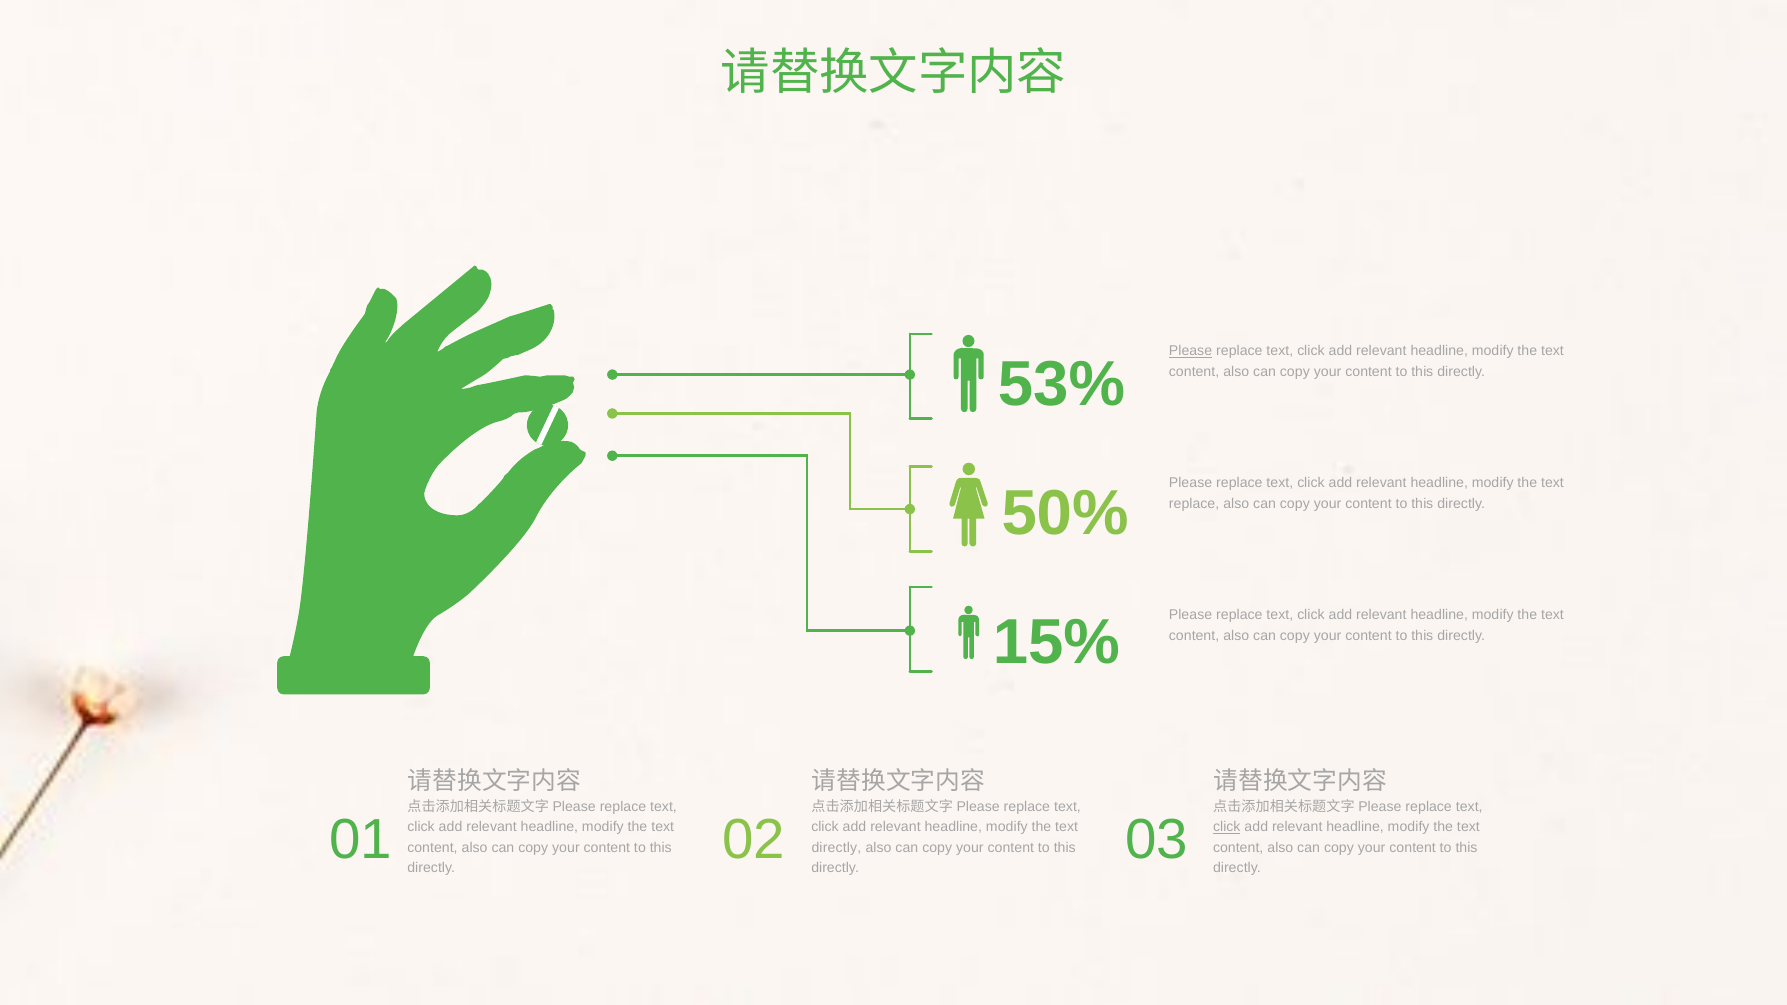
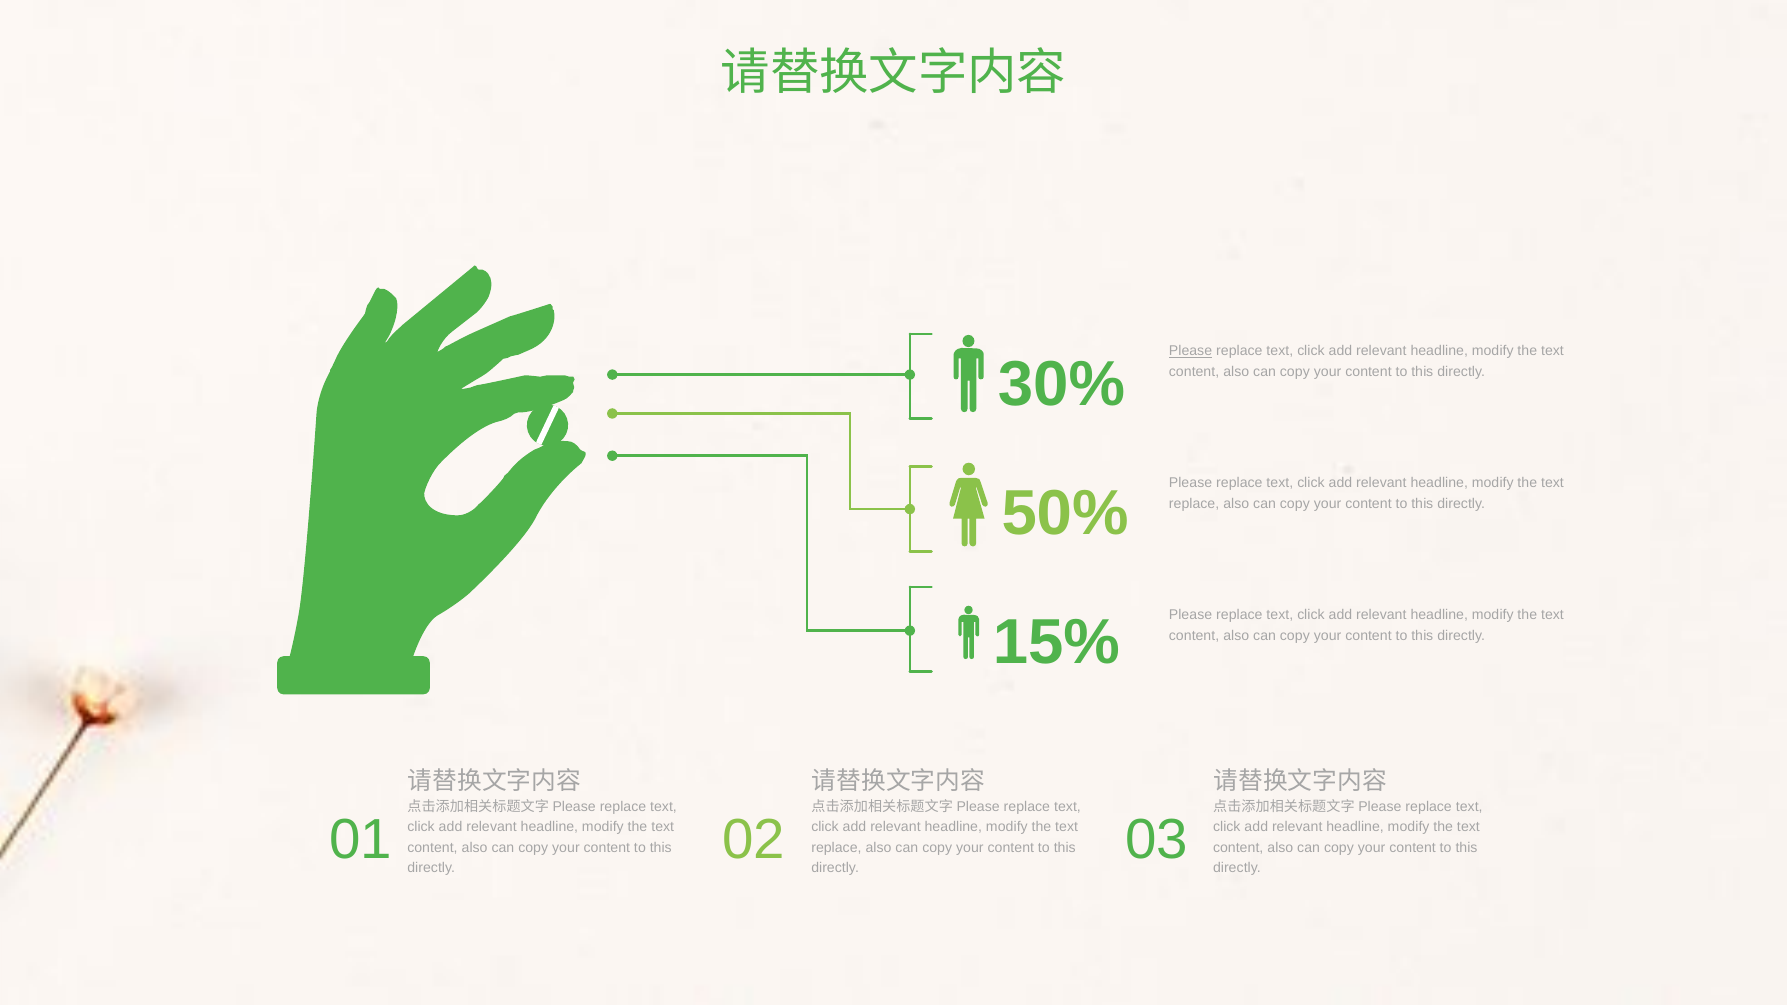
53%: 53% -> 30%
click at (1227, 827) underline: present -> none
directly at (836, 847): directly -> replace
